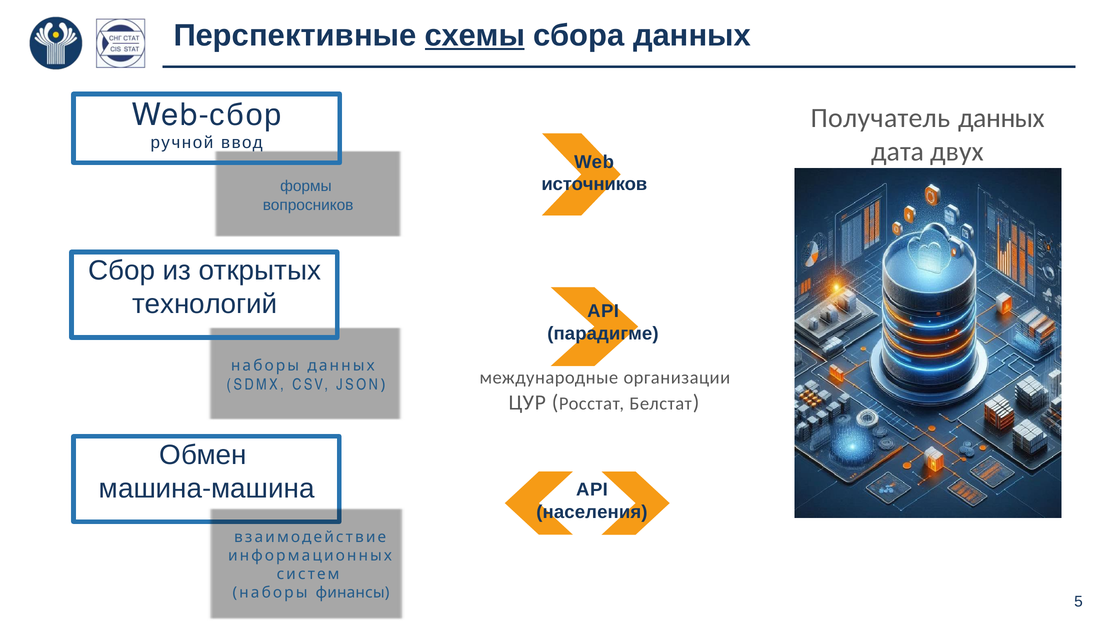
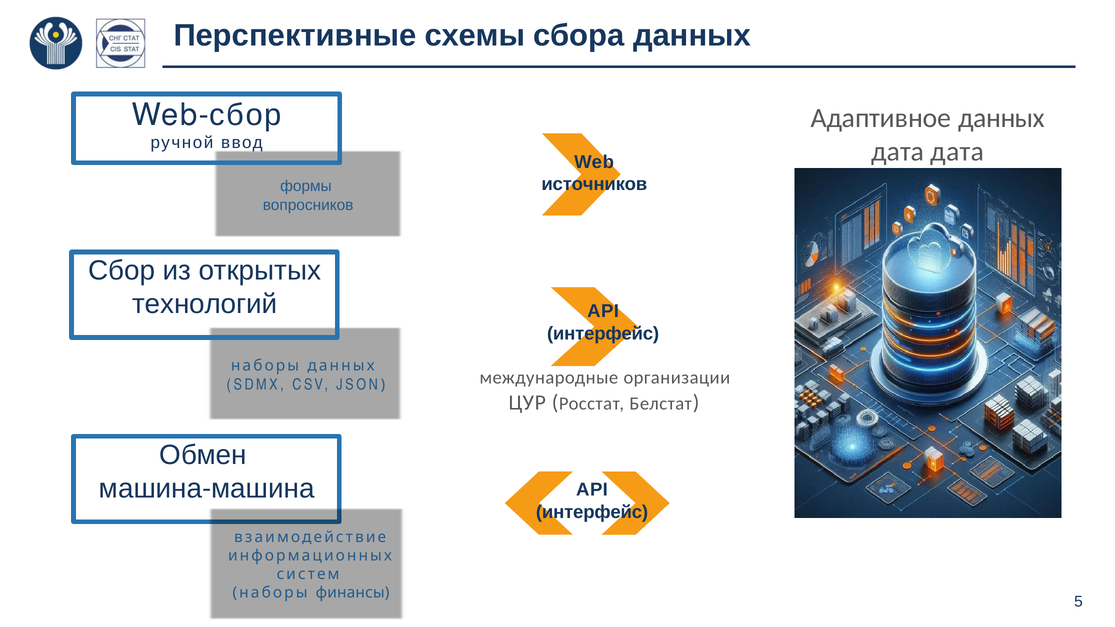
схемы underline: present -> none
Получатель: Получатель -> Адаптивное
дата двух: двух -> дата
парадигме at (603, 334): парадигме -> интерфейс
населения at (592, 512): населения -> интерфейс
